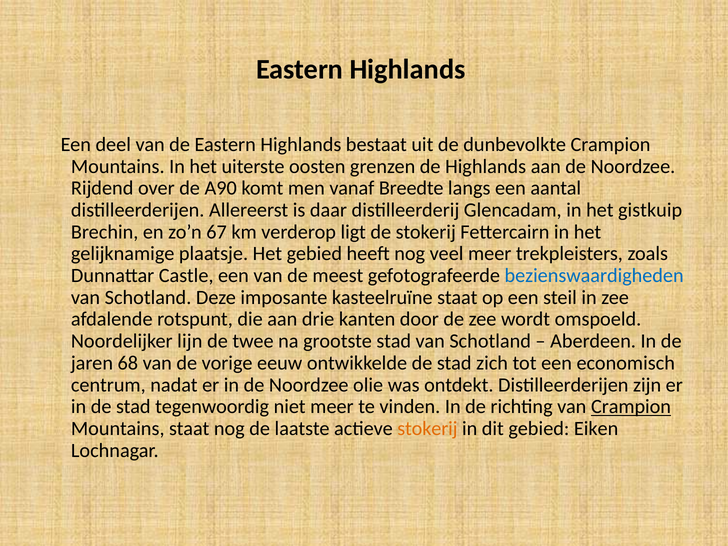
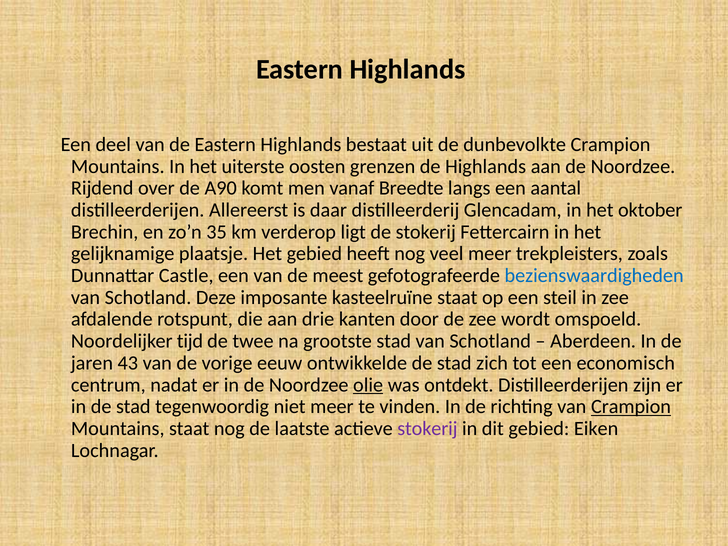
gistkuip: gistkuip -> oktober
67: 67 -> 35
lijn: lijn -> tijd
68: 68 -> 43
olie underline: none -> present
stokerij at (427, 429) colour: orange -> purple
